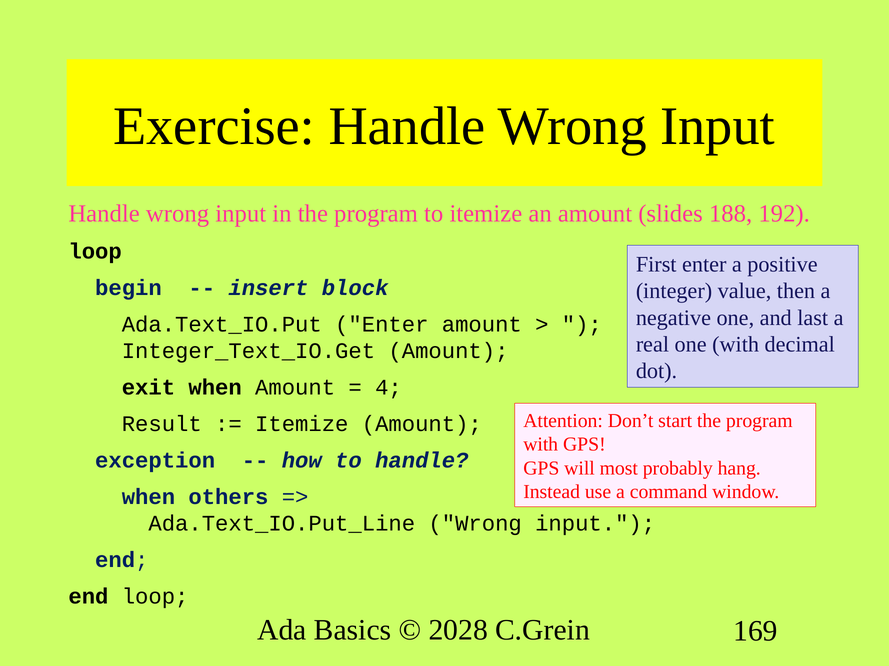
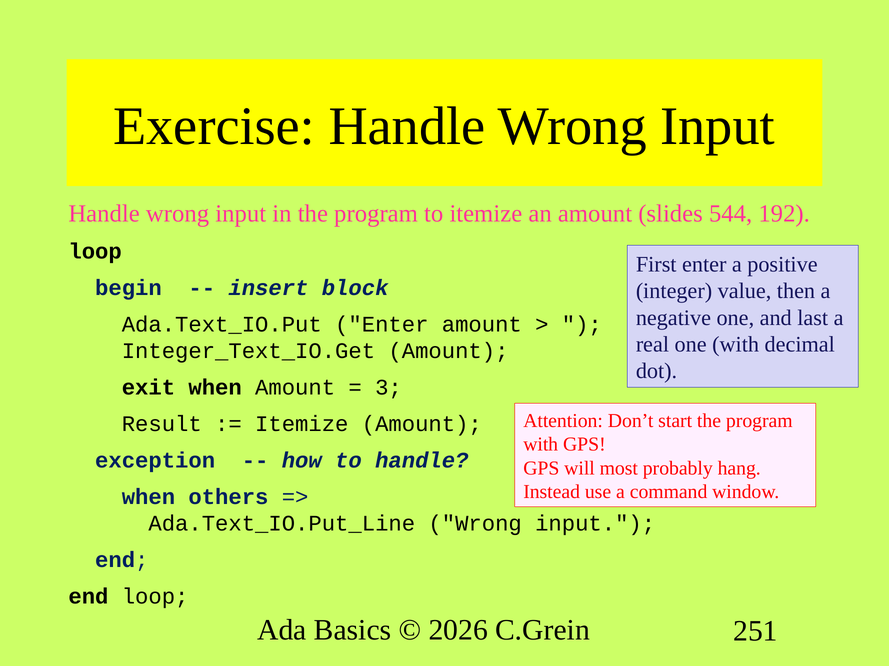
188: 188 -> 544
4: 4 -> 3
2028: 2028 -> 2026
169: 169 -> 251
